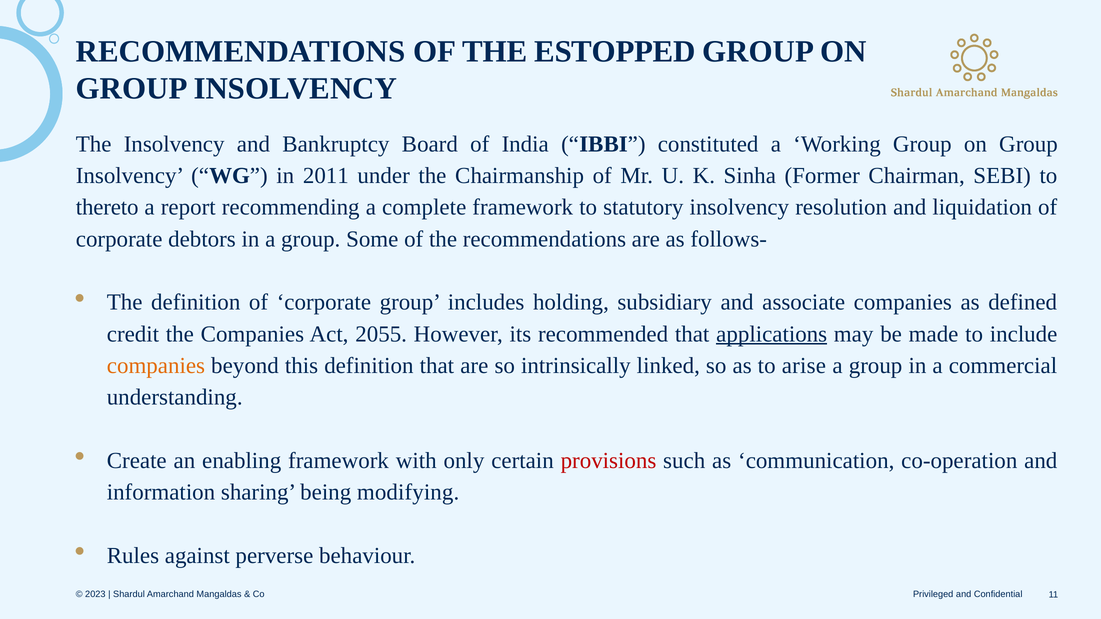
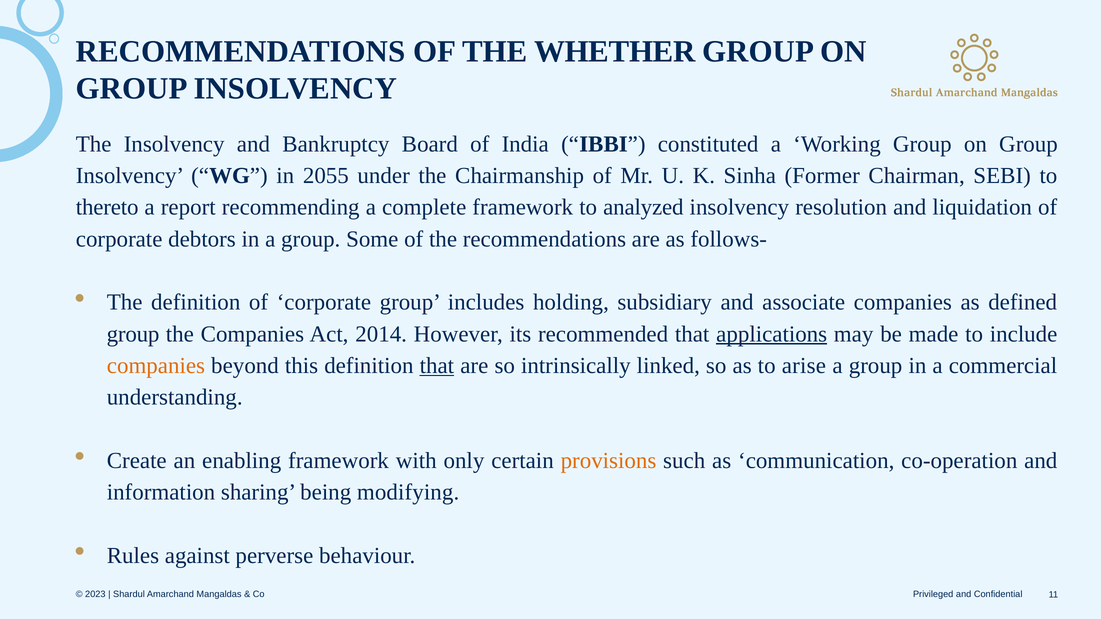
ESTOPPED: ESTOPPED -> WHETHER
2011: 2011 -> 2055
statutory: statutory -> analyzed
credit at (133, 334): credit -> group
2055: 2055 -> 2014
that at (437, 366) underline: none -> present
provisions colour: red -> orange
